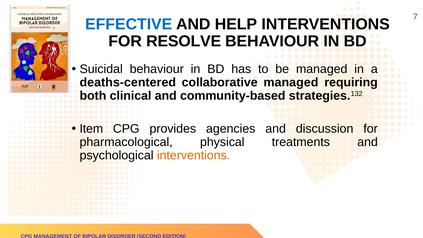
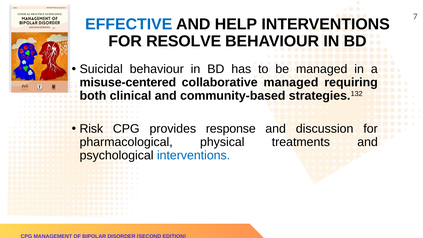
deaths-centered: deaths-centered -> misuse-centered
Item: Item -> Risk
agencies: agencies -> response
interventions at (194, 155) colour: orange -> blue
